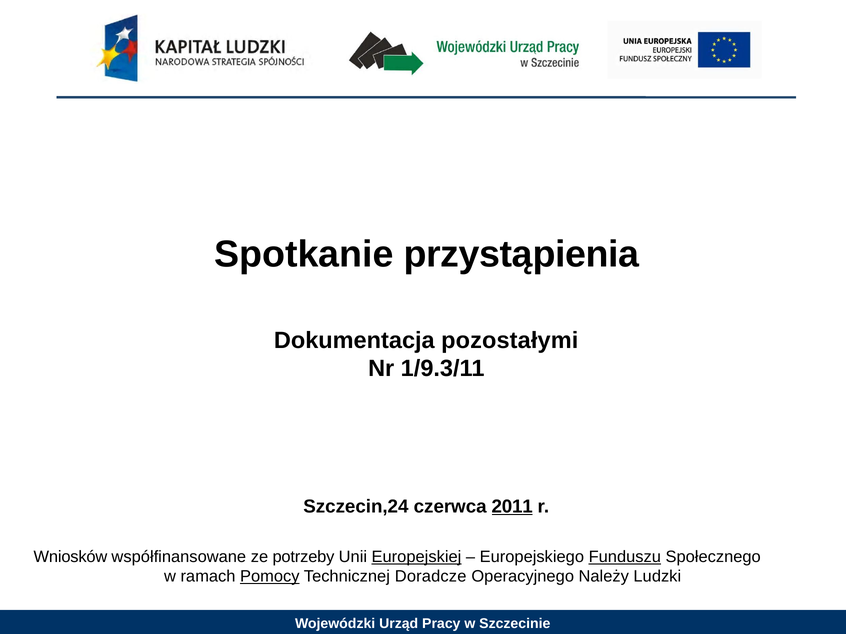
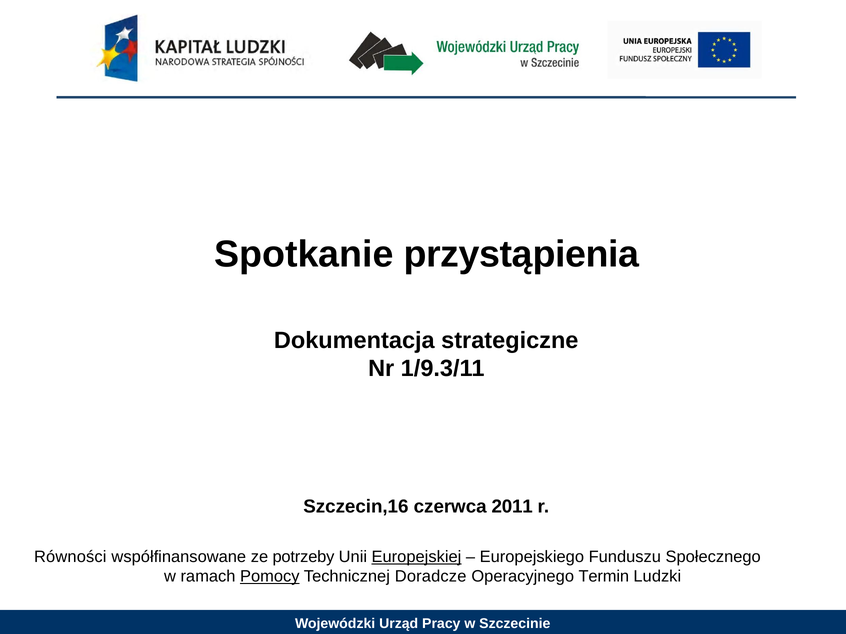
pozostałymi: pozostałymi -> strategiczne
Szczecin,24: Szczecin,24 -> Szczecin,16
2011 underline: present -> none
Wniosków: Wniosków -> Równości
Funduszu underline: present -> none
Należy: Należy -> Termin
